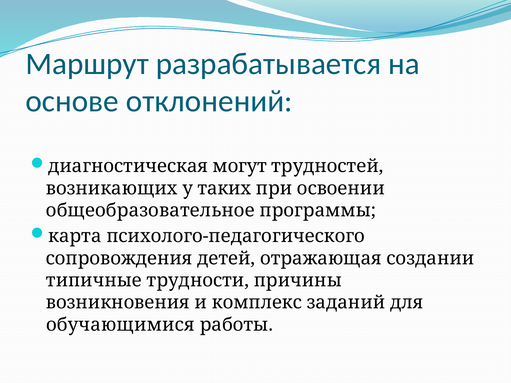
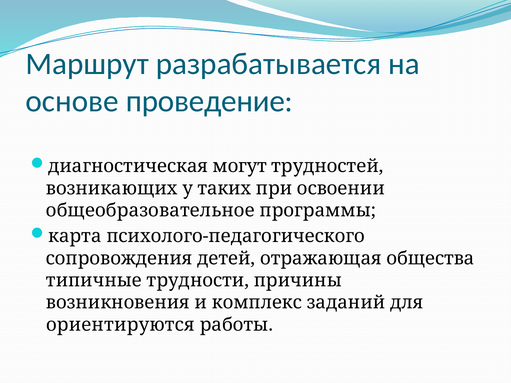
отклонений: отклонений -> проведение
создании: создании -> общества
обучающимися: обучающимися -> ориентируются
